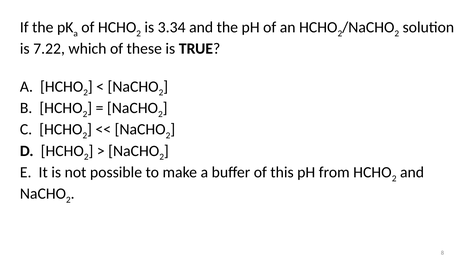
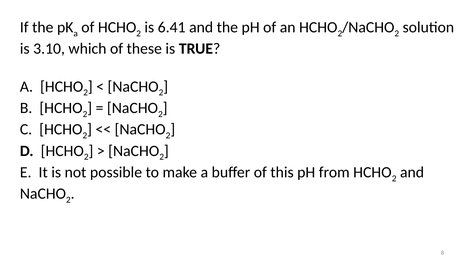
3.34: 3.34 -> 6.41
7.22: 7.22 -> 3.10
